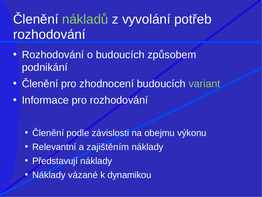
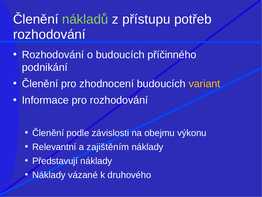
vyvolání: vyvolání -> přístupu
způsobem: způsobem -> příčinného
variant colour: light green -> yellow
dynamikou: dynamikou -> druhového
